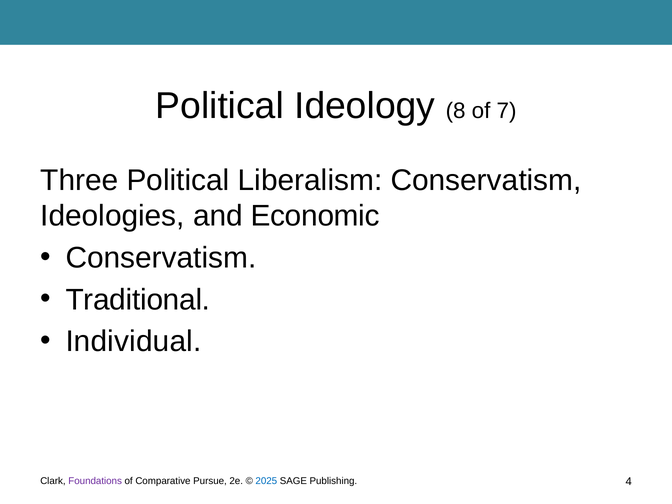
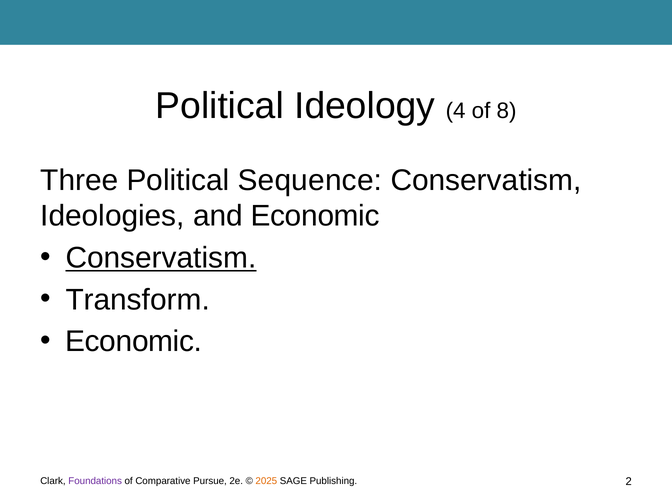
8: 8 -> 4
7: 7 -> 8
Liberalism: Liberalism -> Sequence
Conservatism at (161, 258) underline: none -> present
Traditional: Traditional -> Transform
Individual at (133, 342): Individual -> Economic
2025 colour: blue -> orange
4: 4 -> 2
